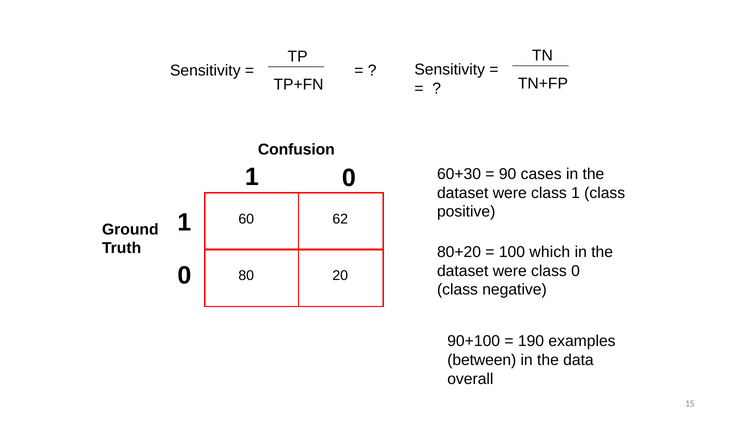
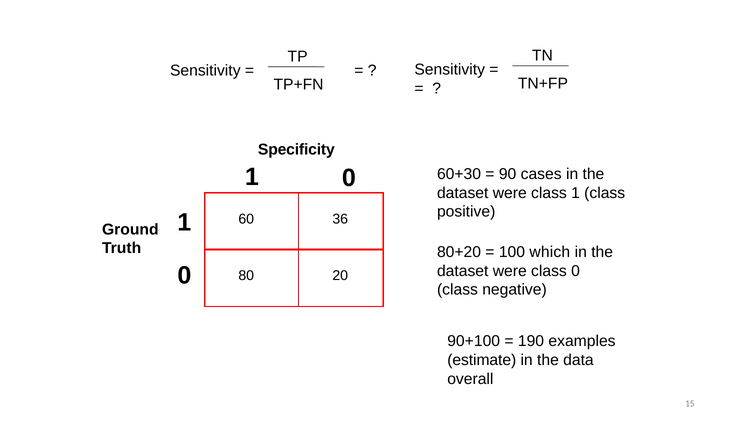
Confusion: Confusion -> Specificity
62: 62 -> 36
between: between -> estimate
